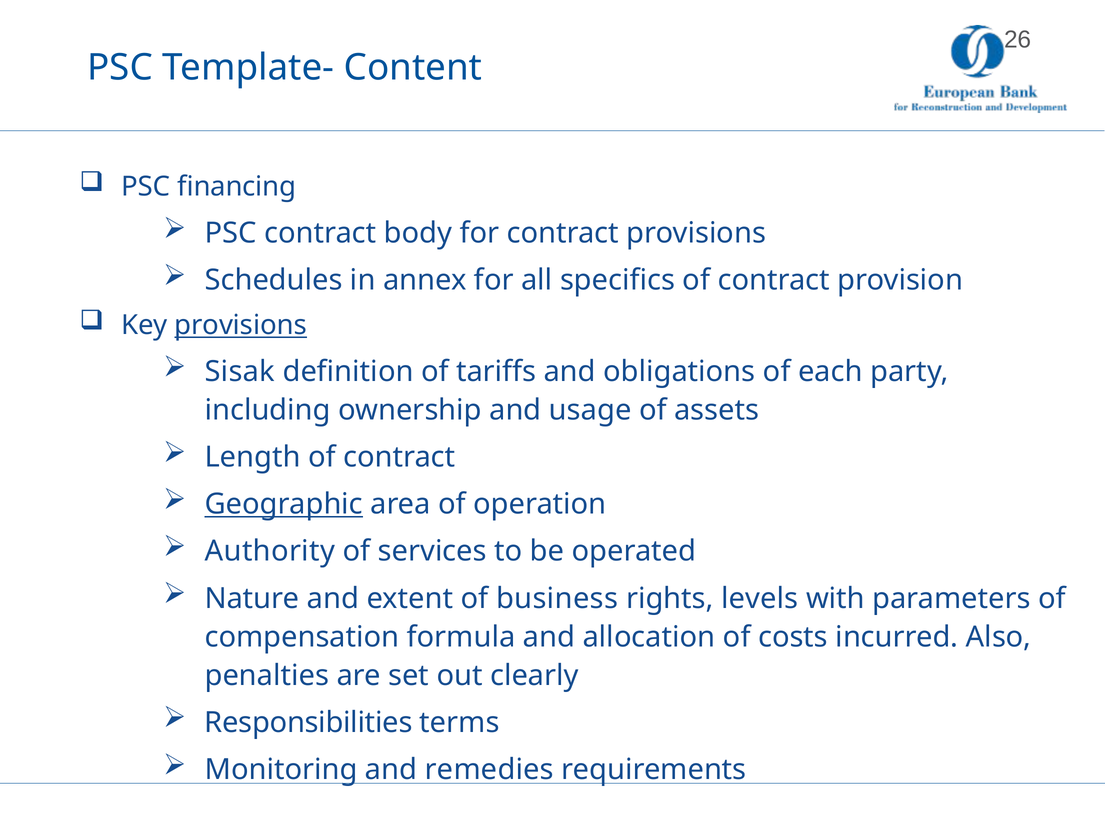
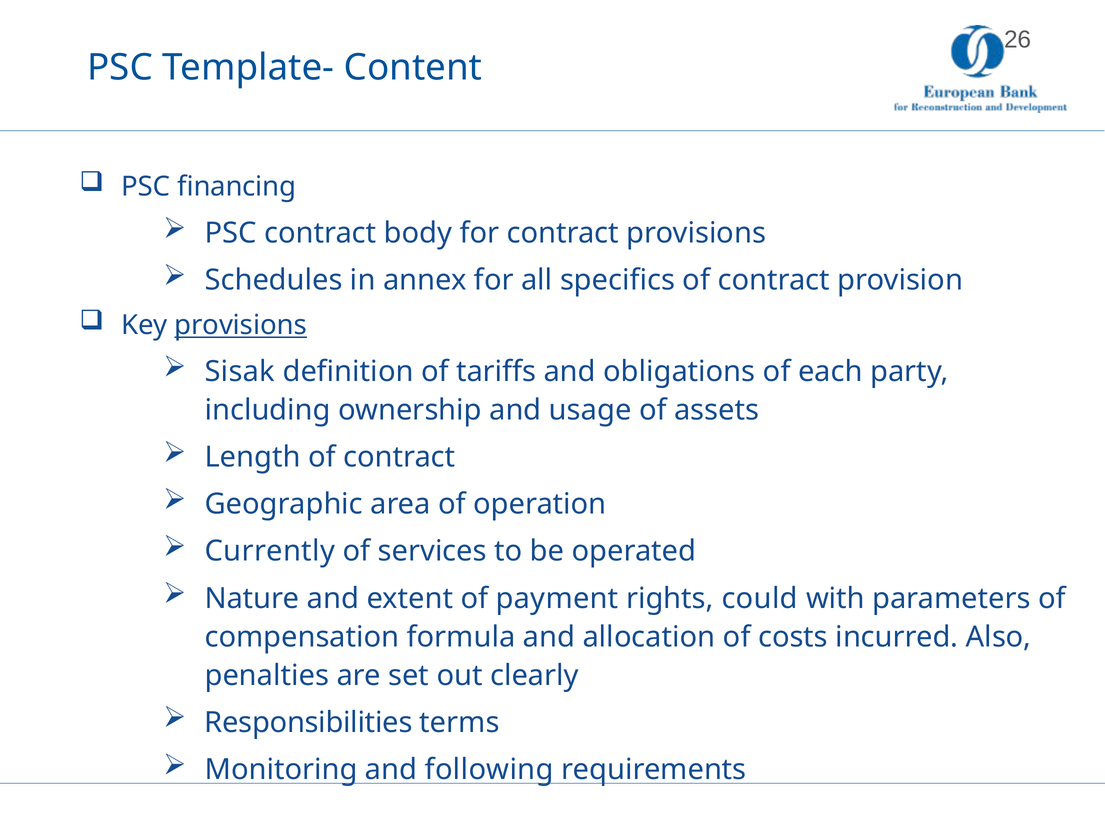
Geographic underline: present -> none
Authority: Authority -> Currently
business: business -> payment
levels: levels -> could
remedies: remedies -> following
